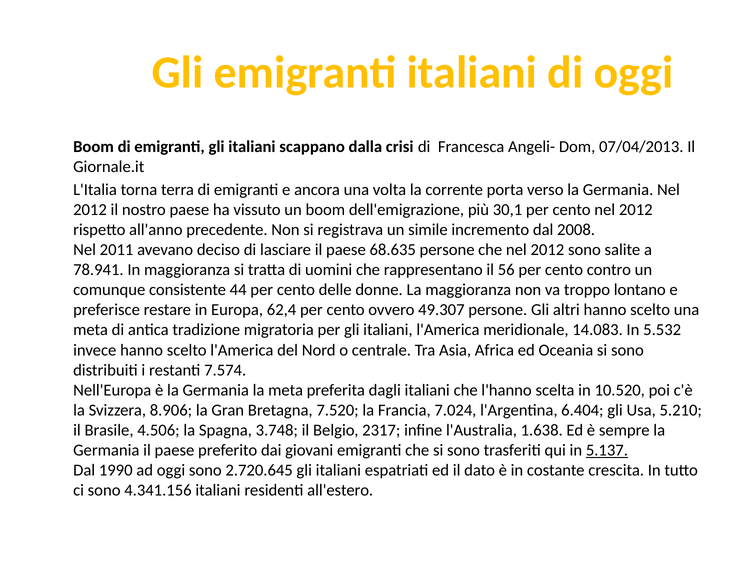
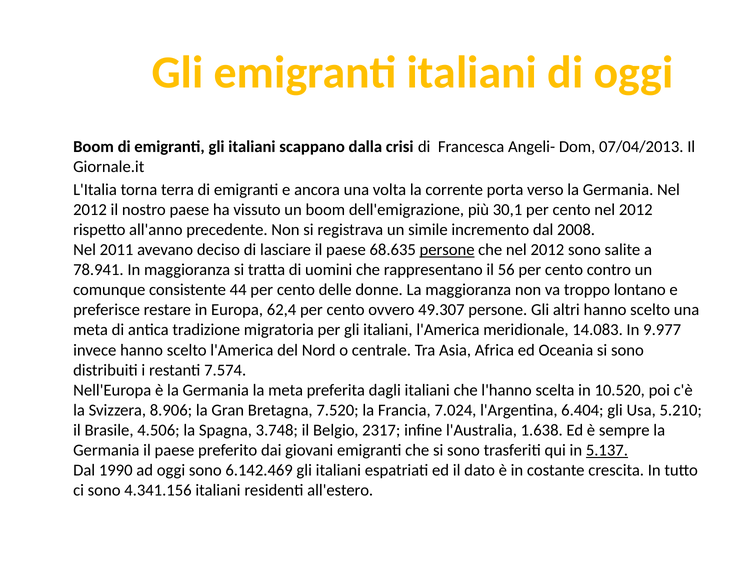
persone at (447, 250) underline: none -> present
5.532: 5.532 -> 9.977
2.720.645: 2.720.645 -> 6.142.469
